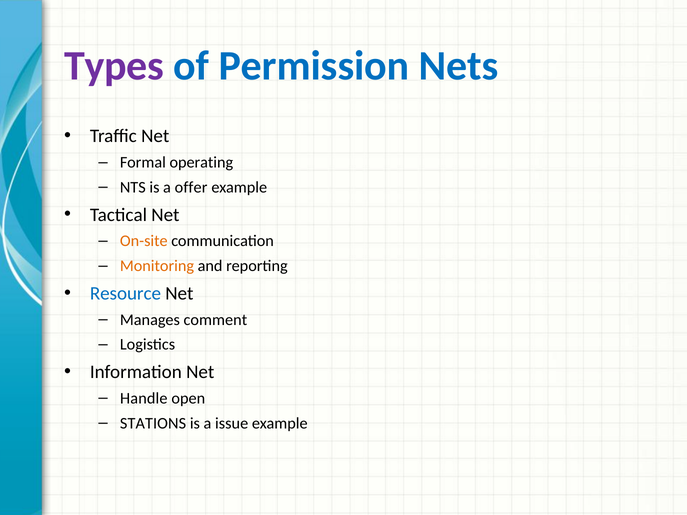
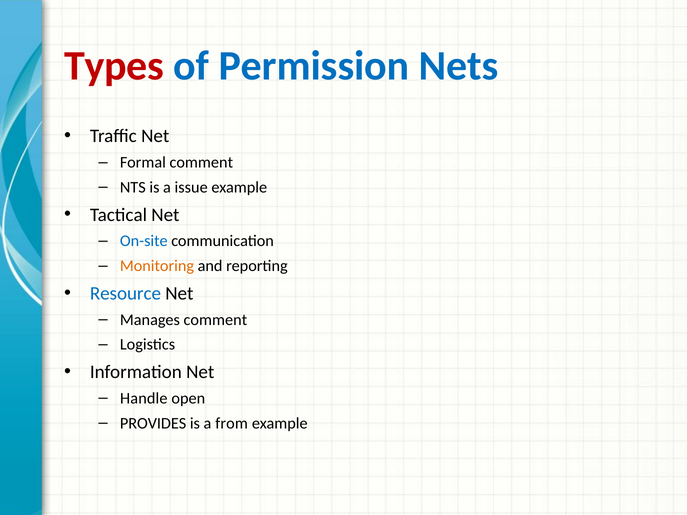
Types colour: purple -> red
Formal operating: operating -> comment
offer: offer -> issue
On-site colour: orange -> blue
STATIONS: STATIONS -> PROVIDES
issue: issue -> from
